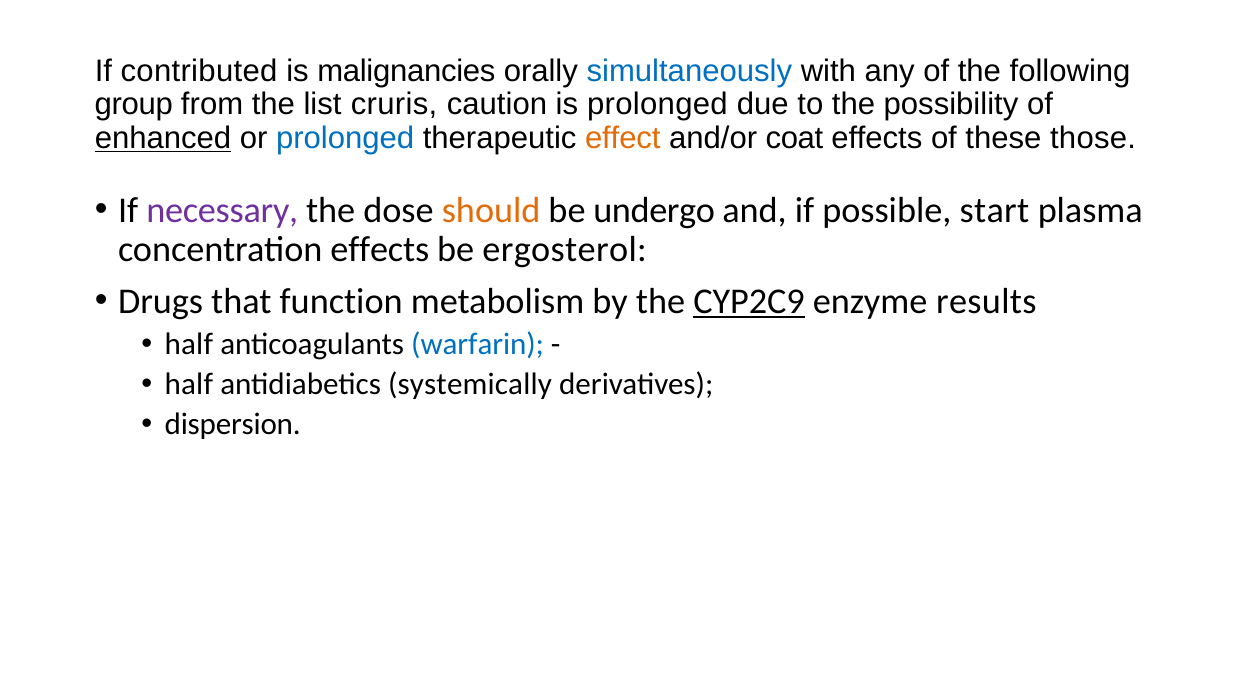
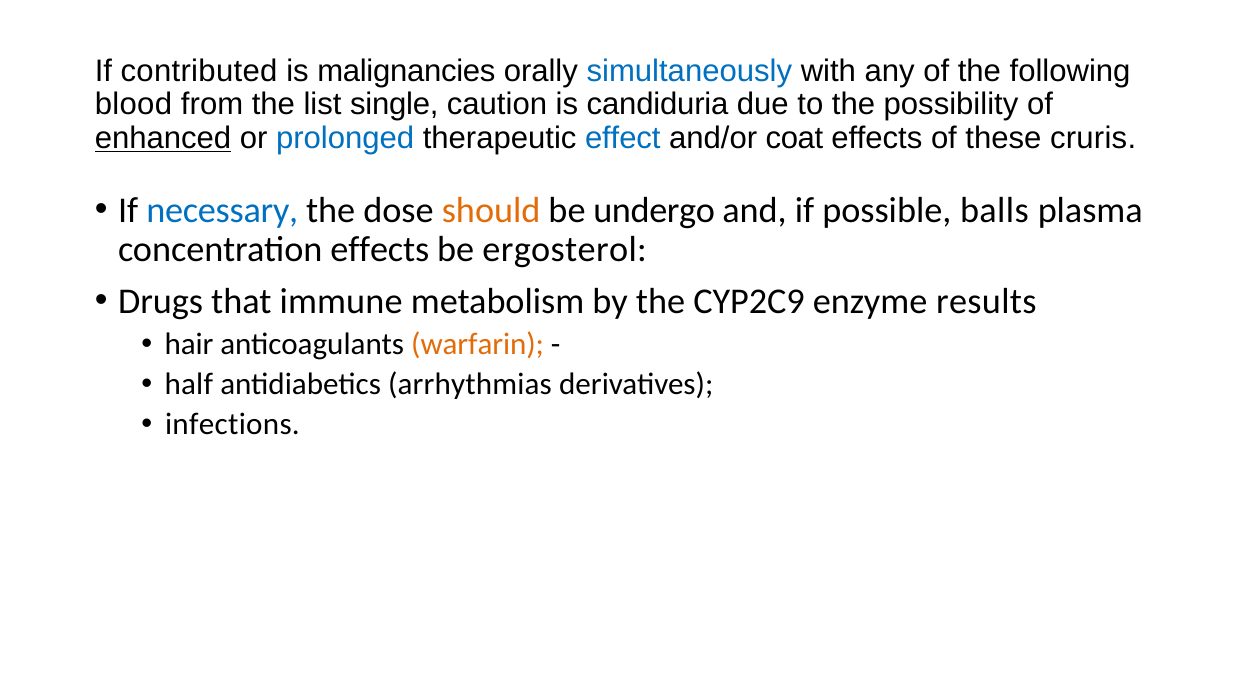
group: group -> blood
cruris: cruris -> single
is prolonged: prolonged -> candiduria
effect colour: orange -> blue
those: those -> cruris
necessary colour: purple -> blue
start: start -> balls
function: function -> immune
CYP2C9 underline: present -> none
half at (189, 344): half -> hair
warfarin colour: blue -> orange
systemically: systemically -> arrhythmias
dispersion: dispersion -> infections
